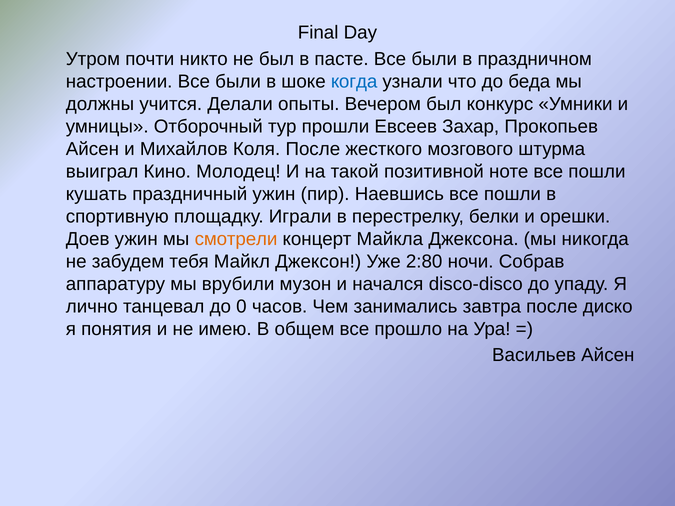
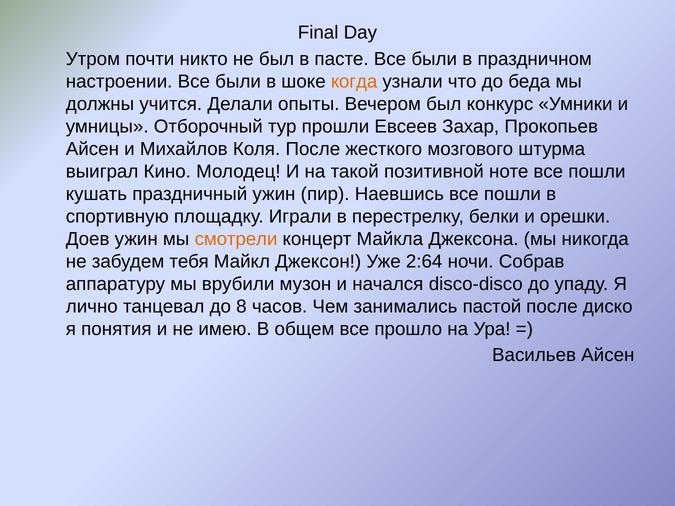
когда colour: blue -> orange
2:80: 2:80 -> 2:64
0: 0 -> 8
завтра: завтра -> пастой
